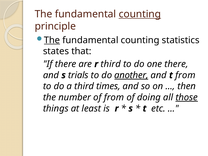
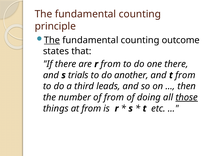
counting at (140, 14) underline: present -> none
statistics: statistics -> outcome
r third: third -> from
another underline: present -> none
times: times -> leads
at least: least -> from
